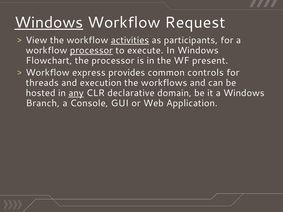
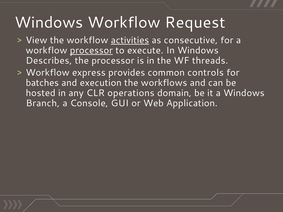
Windows at (49, 23) underline: present -> none
participants: participants -> consecutive
Flowchart: Flowchart -> Describes
present: present -> threads
threads: threads -> batches
any underline: present -> none
declarative: declarative -> operations
